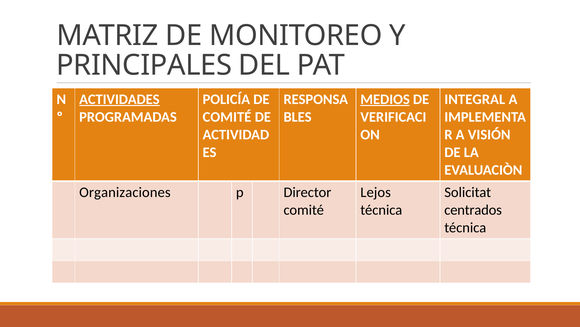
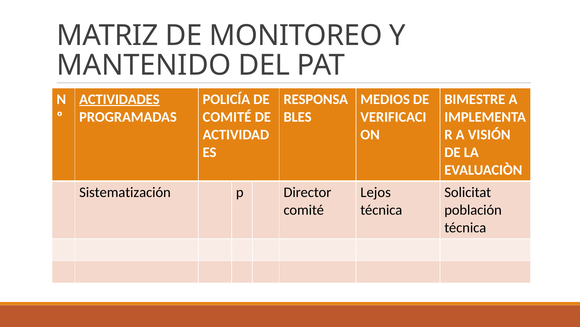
PRINCIPALES: PRINCIPALES -> MANTENIDO
MEDIOS underline: present -> none
INTEGRAL: INTEGRAL -> BIMESTRE
Organizaciones: Organizaciones -> Sistematización
centrados: centrados -> población
